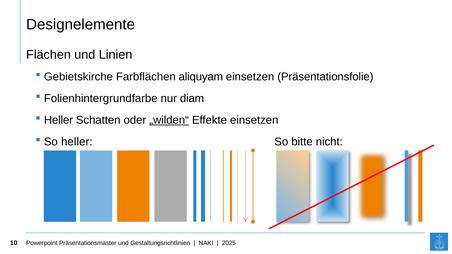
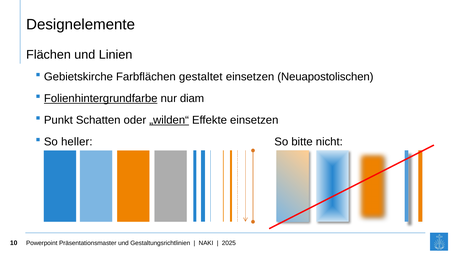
aliquyam: aliquyam -> gestaltet
Präsentationsfolie: Präsentationsfolie -> Neuapostolischen
Folienhintergrundfarbe underline: none -> present
Heller at (58, 120): Heller -> Punkt
